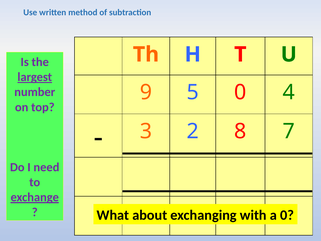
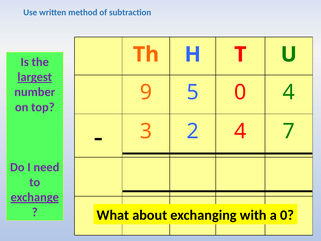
2 8: 8 -> 4
